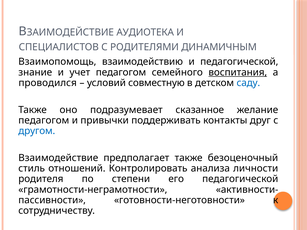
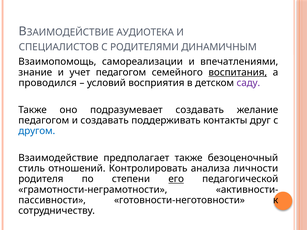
взаимодействию: взаимодействию -> самореализации
и педагогической: педагогической -> впечатлениями
совместную: совместную -> восприятия
саду colour: blue -> purple
подразумевает сказанное: сказанное -> создавать
и привычки: привычки -> создавать
его underline: none -> present
